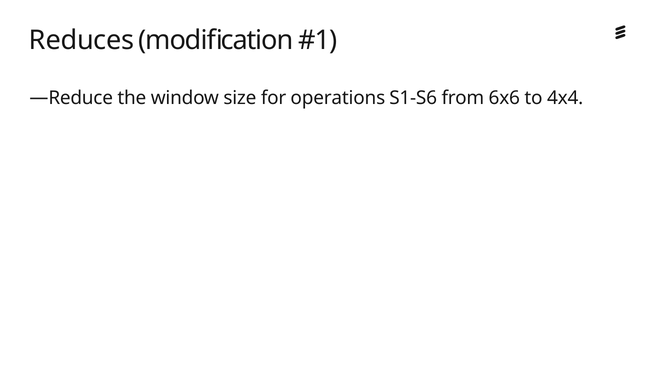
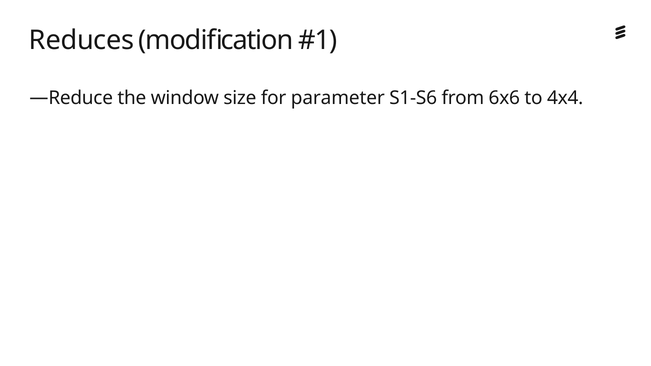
operations: operations -> parameter
